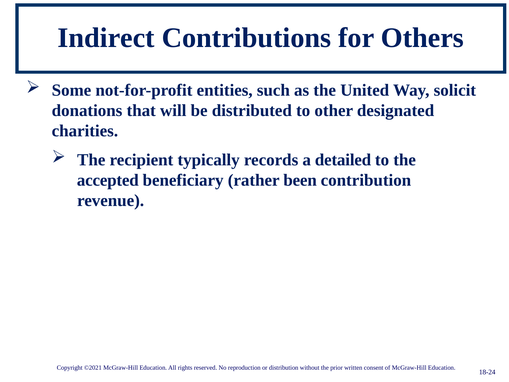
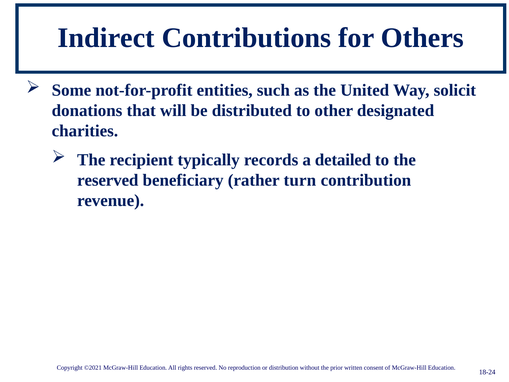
accepted at (108, 180): accepted -> reserved
been: been -> turn
